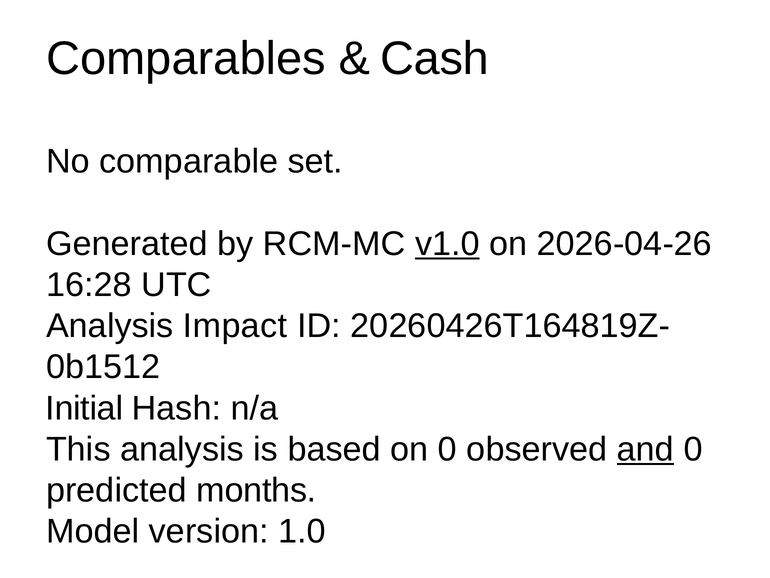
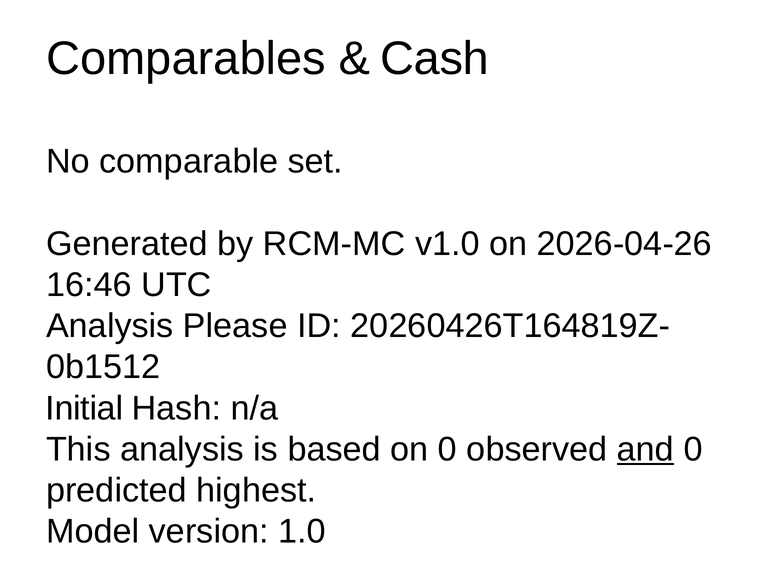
v1.0 underline: present -> none
16:28: 16:28 -> 16:46
Impact: Impact -> Please
months: months -> highest
